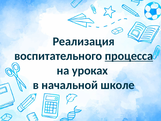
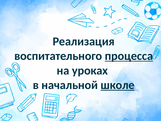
школе underline: none -> present
